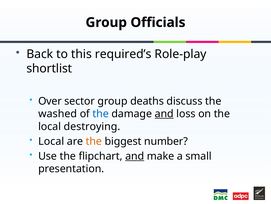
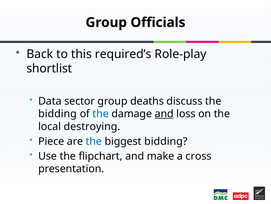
Over: Over -> Data
washed at (58, 113): washed -> bidding
Local at (51, 141): Local -> Piece
the at (94, 141) colour: orange -> blue
biggest number: number -> bidding
and at (135, 156) underline: present -> none
small: small -> cross
